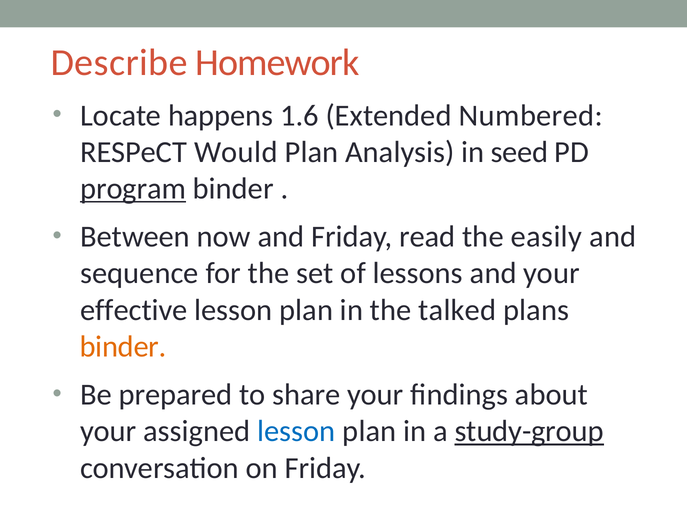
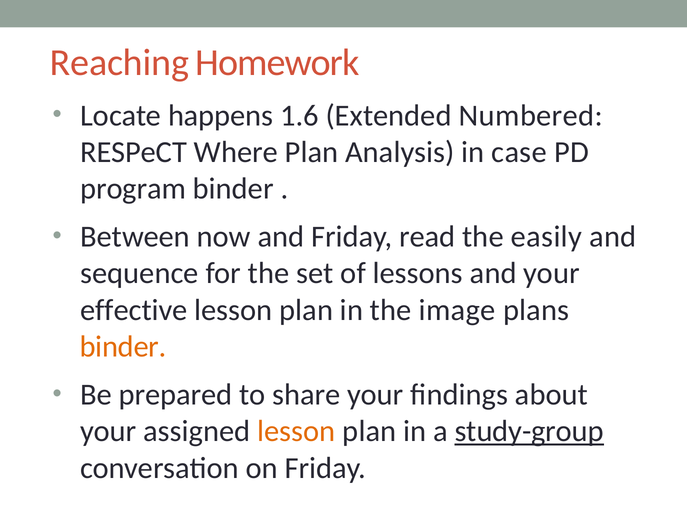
Describe: Describe -> Reaching
Would: Would -> Where
seed: seed -> case
program underline: present -> none
talked: talked -> image
lesson at (296, 432) colour: blue -> orange
